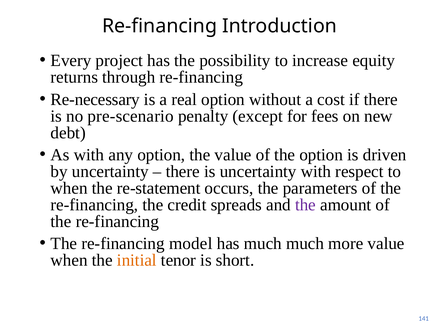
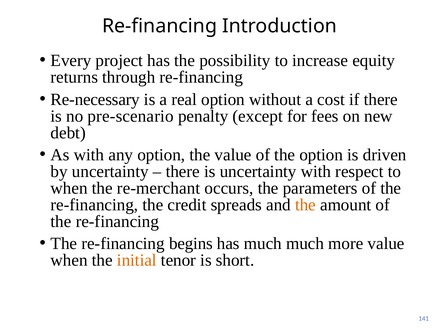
re-statement: re-statement -> re-merchant
the at (305, 205) colour: purple -> orange
model: model -> begins
